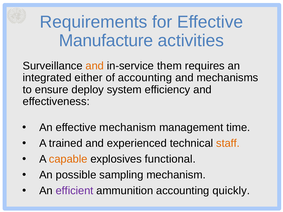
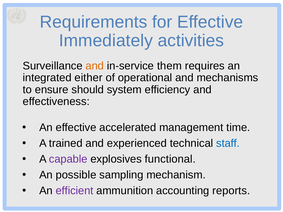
Manufacture: Manufacture -> Immediately
of accounting: accounting -> operational
deploy: deploy -> should
effective mechanism: mechanism -> accelerated
staff colour: orange -> blue
capable colour: orange -> purple
quickly: quickly -> reports
